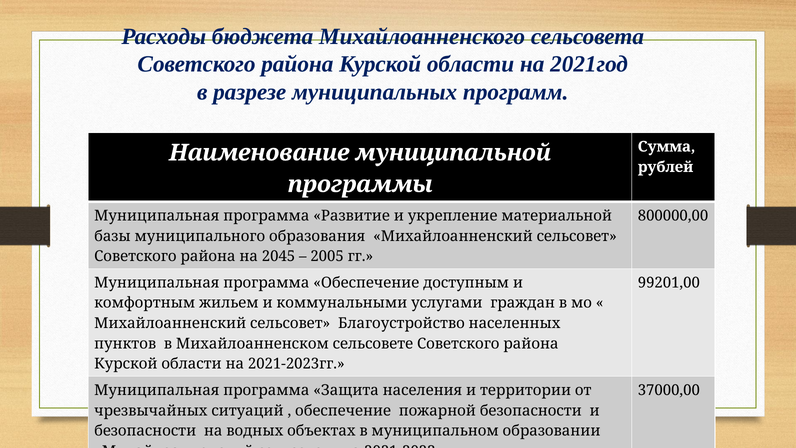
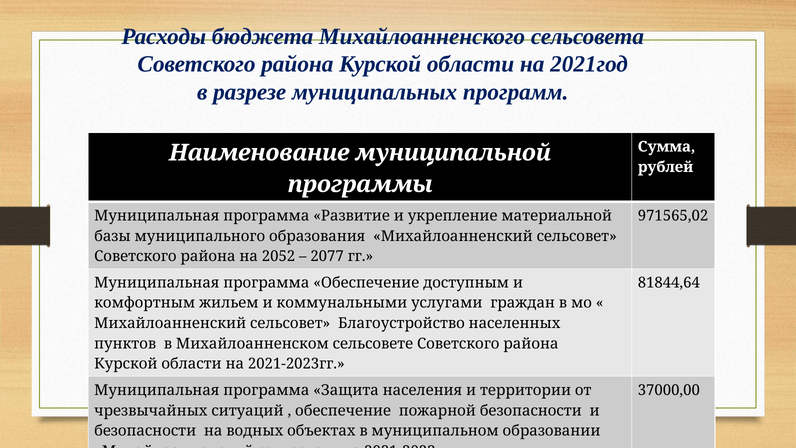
800000,00: 800000,00 -> 971565,02
2045: 2045 -> 2052
2005: 2005 -> 2077
99201,00: 99201,00 -> 81844,64
